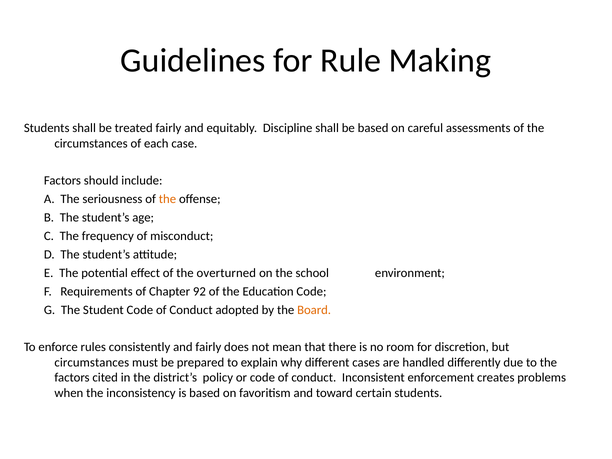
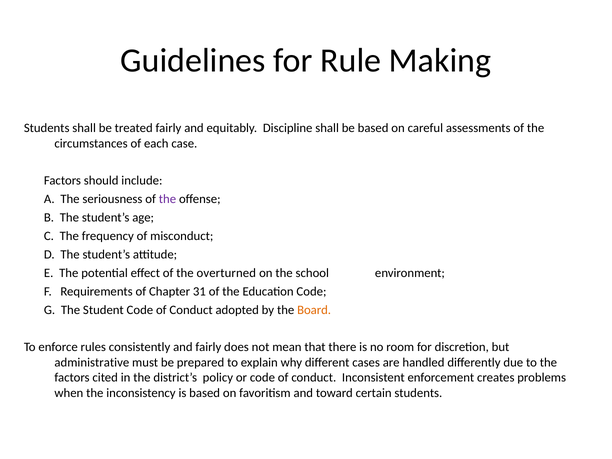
the at (167, 199) colour: orange -> purple
92: 92 -> 31
circumstances at (92, 362): circumstances -> administrative
